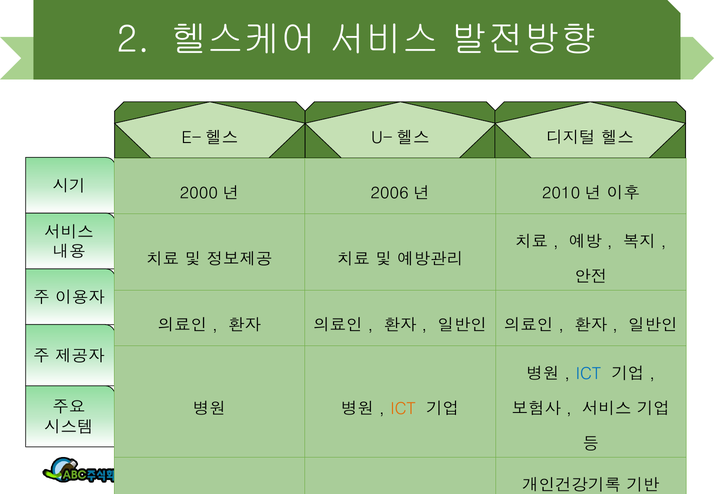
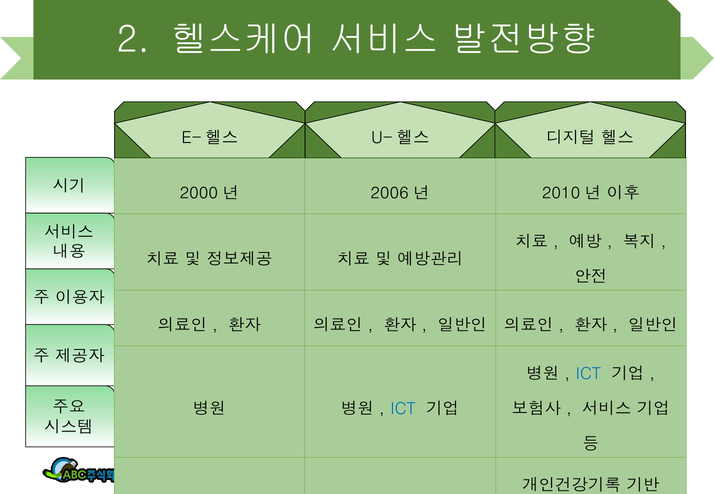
ICT at (403, 409) colour: orange -> blue
